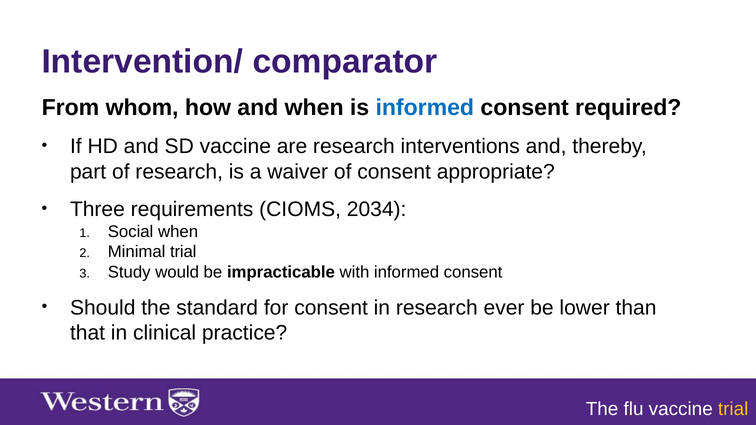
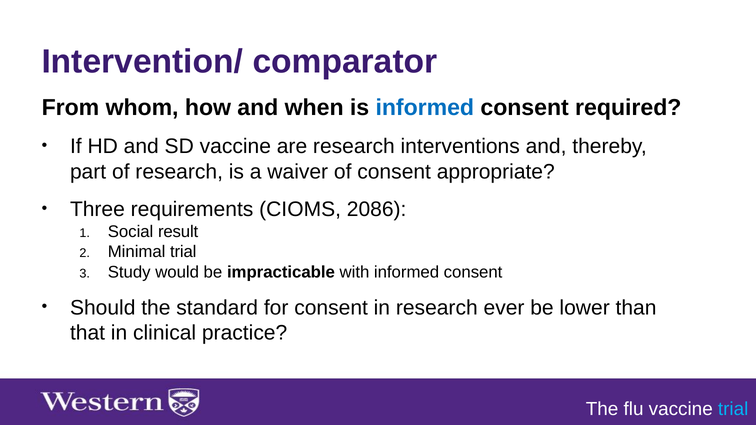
2034: 2034 -> 2086
Social when: when -> result
trial at (733, 409) colour: yellow -> light blue
